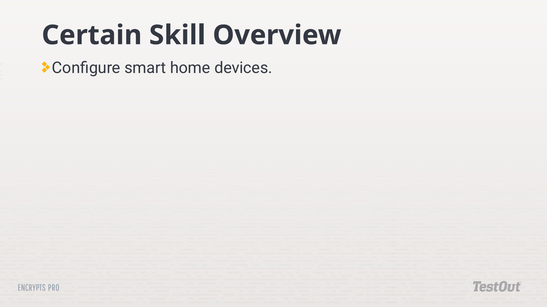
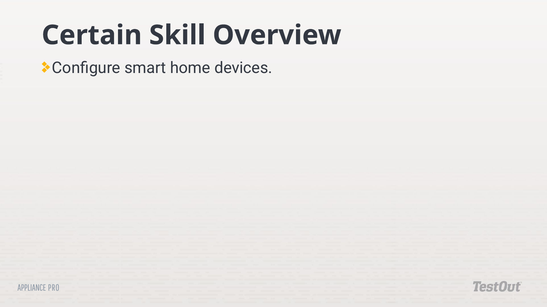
ENCRYPTS: ENCRYPTS -> APPLIANCE
